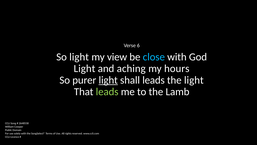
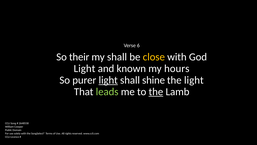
So light: light -> their
my view: view -> shall
close colour: light blue -> yellow
aching: aching -> known
shall leads: leads -> shine
the at (156, 91) underline: none -> present
